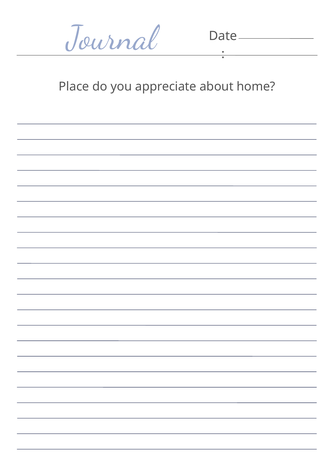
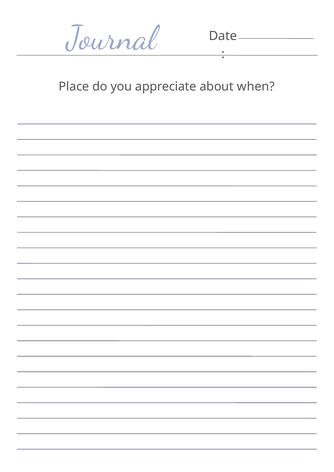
home: home -> when
